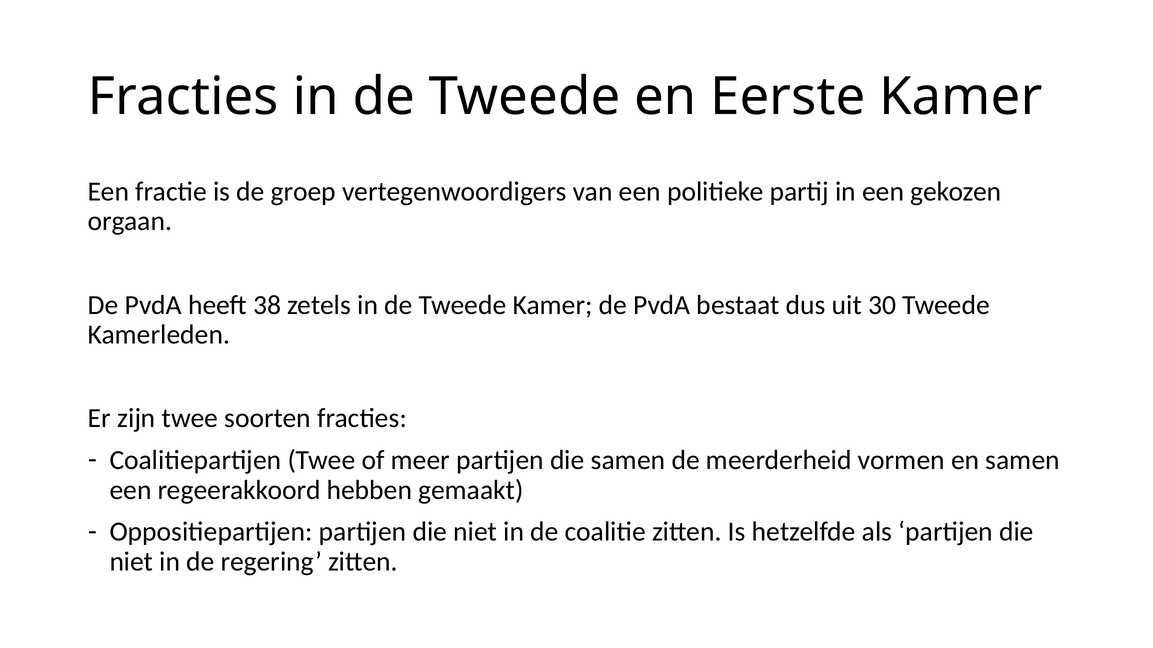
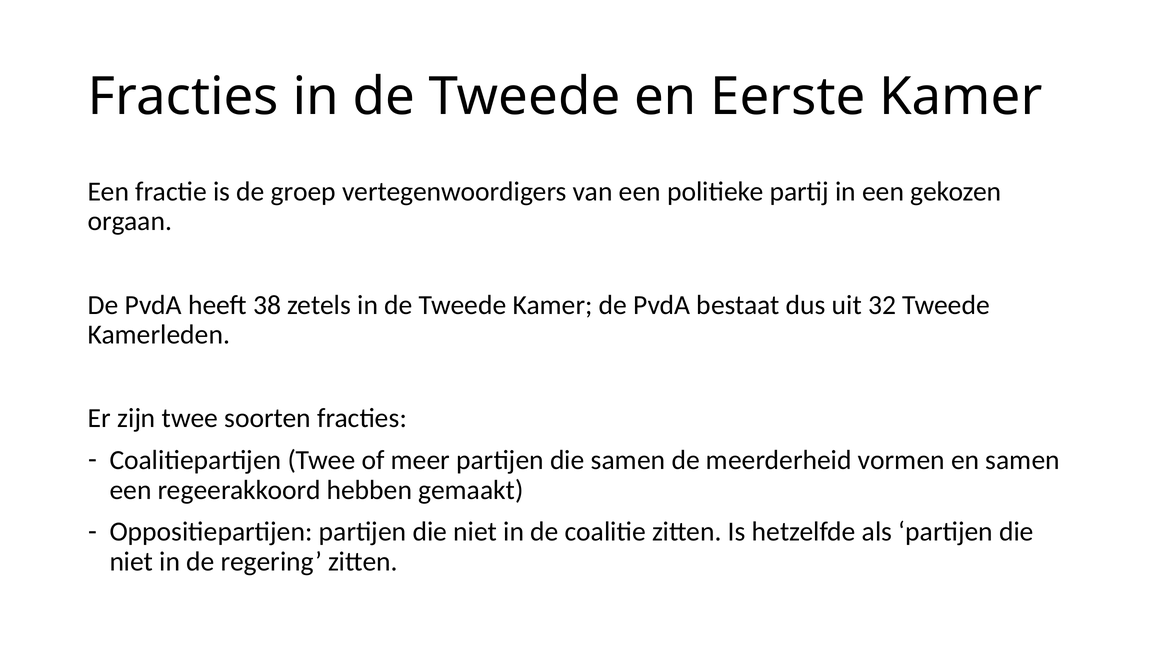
30: 30 -> 32
